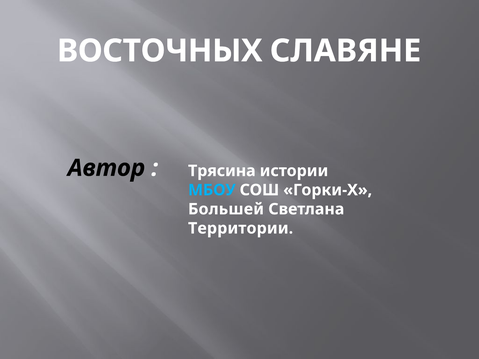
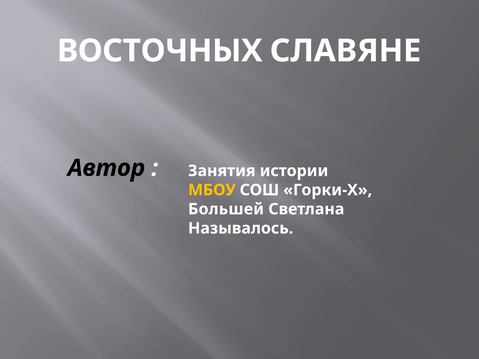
Трясина: Трясина -> Занятия
МБОУ colour: light blue -> yellow
Территории: Территории -> Называлось
